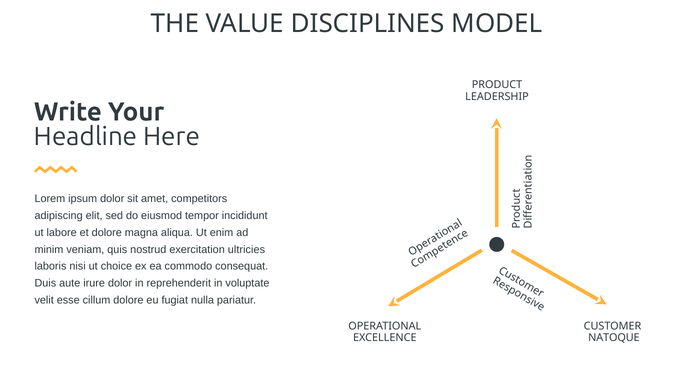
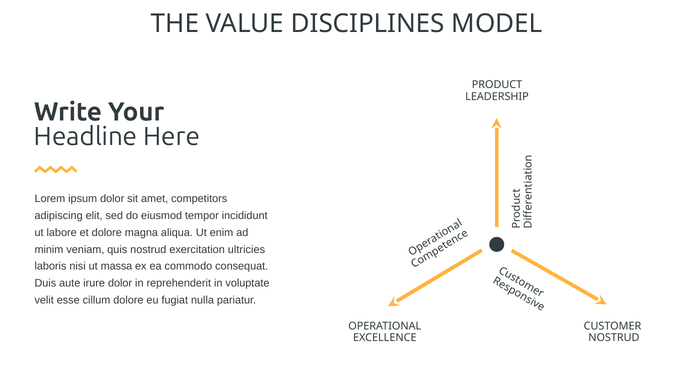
choice: choice -> massa
NATOQUE at (614, 338): NATOQUE -> NOSTRUD
